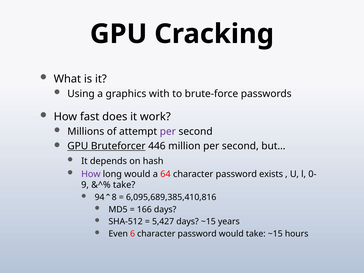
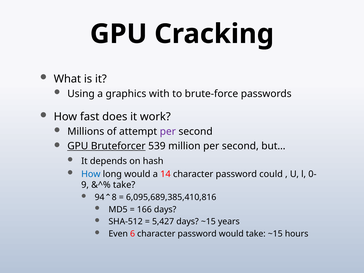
446: 446 -> 539
How at (91, 174) colour: purple -> blue
64: 64 -> 14
exists: exists -> could
